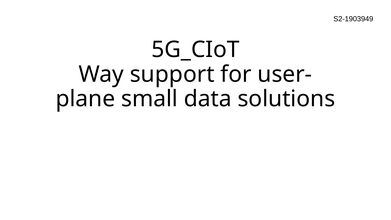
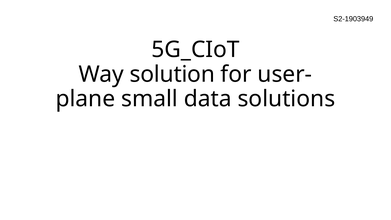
support: support -> solution
